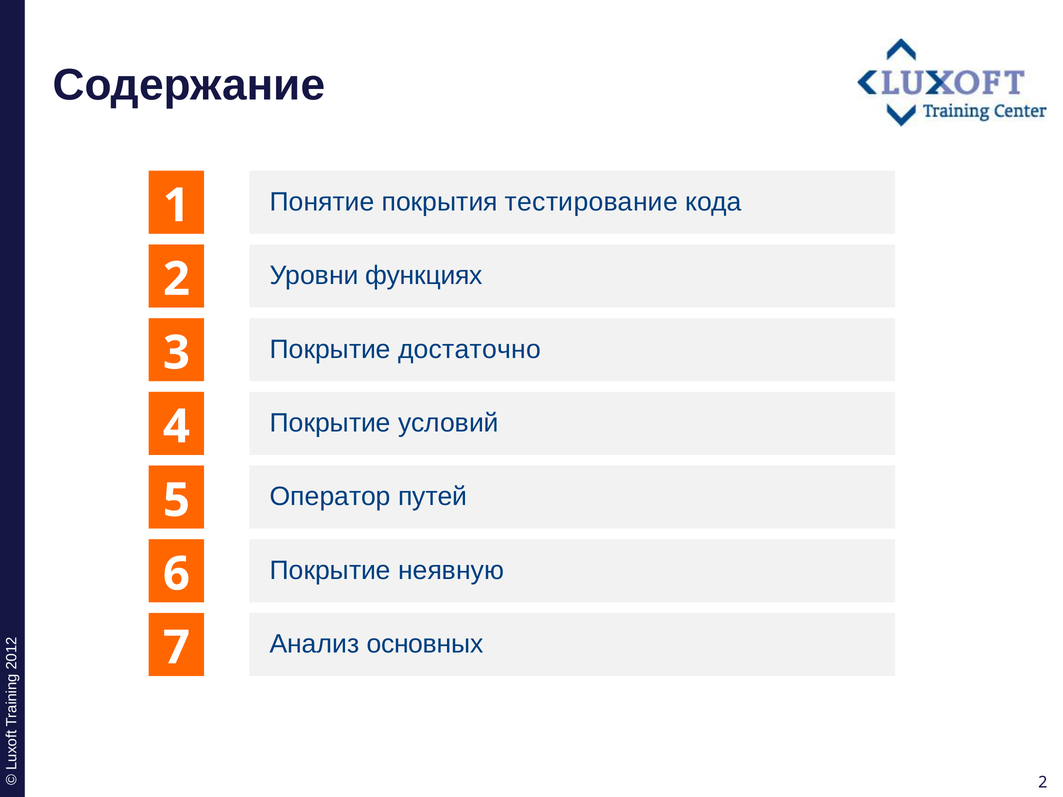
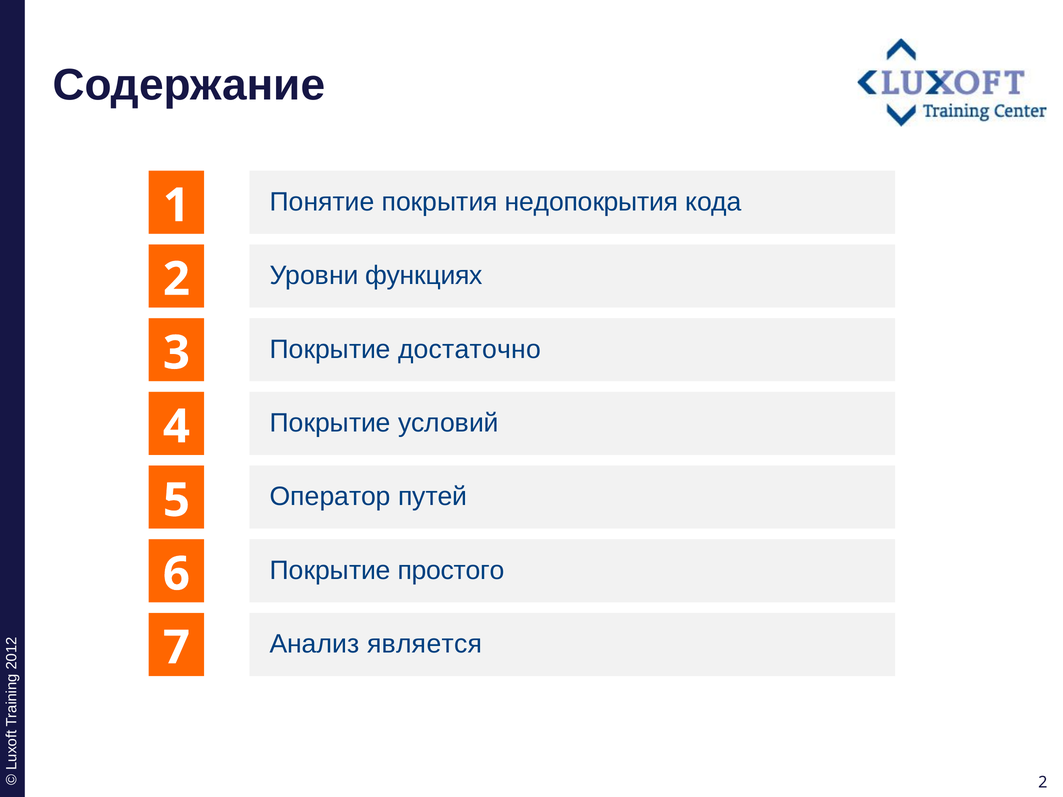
тестирование: тестирование -> недопокрытия
неявную: неявную -> простого
основных: основных -> является
